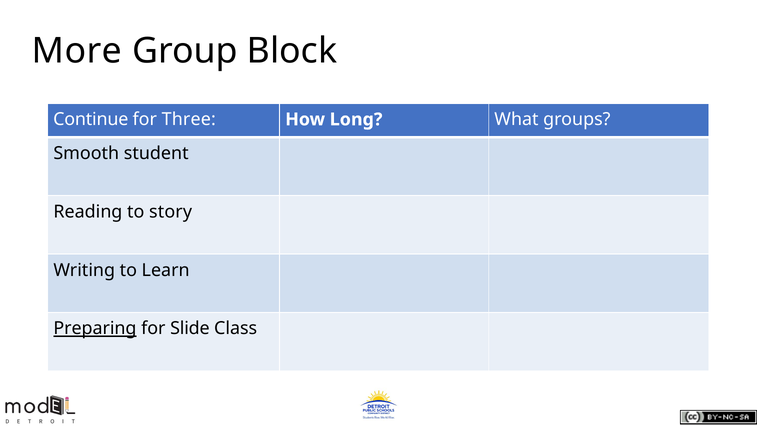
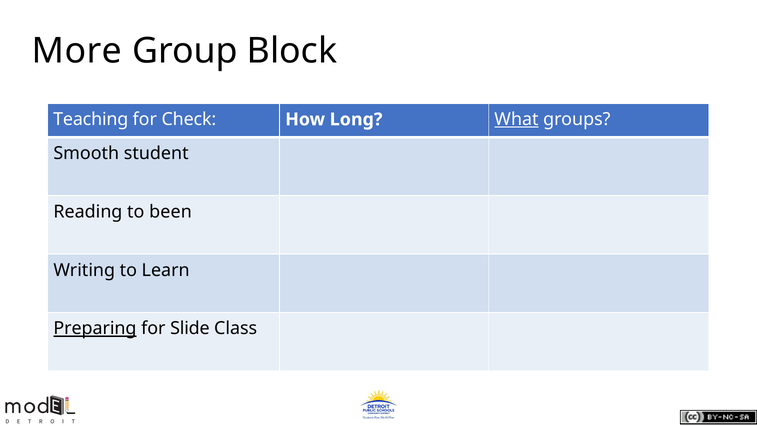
Continue: Continue -> Teaching
Three: Three -> Check
What underline: none -> present
story: story -> been
